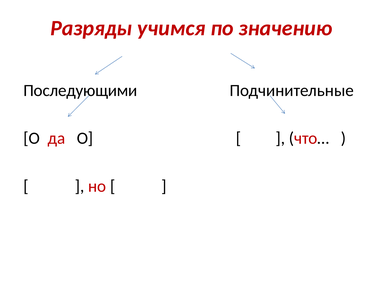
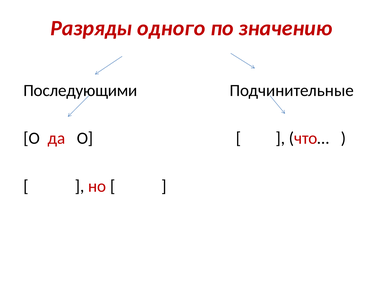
учимся: учимся -> одного
